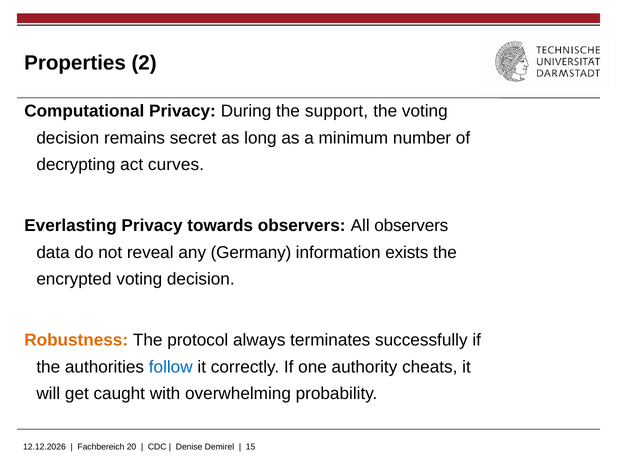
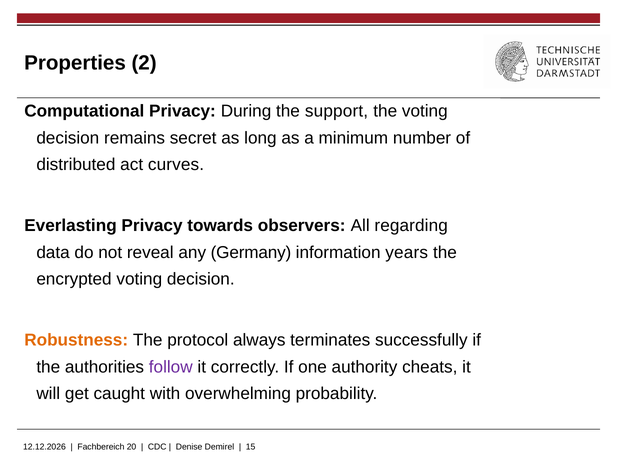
decrypting: decrypting -> distributed
All observers: observers -> regarding
exists: exists -> years
follow colour: blue -> purple
